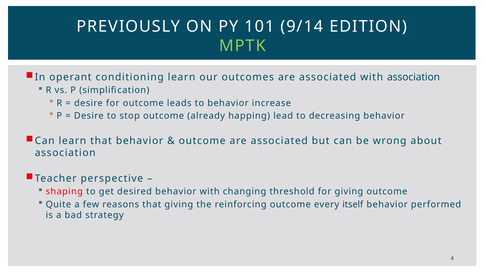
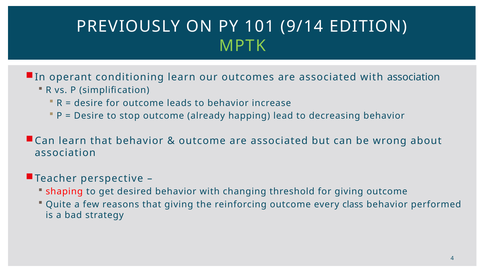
itself: itself -> class
